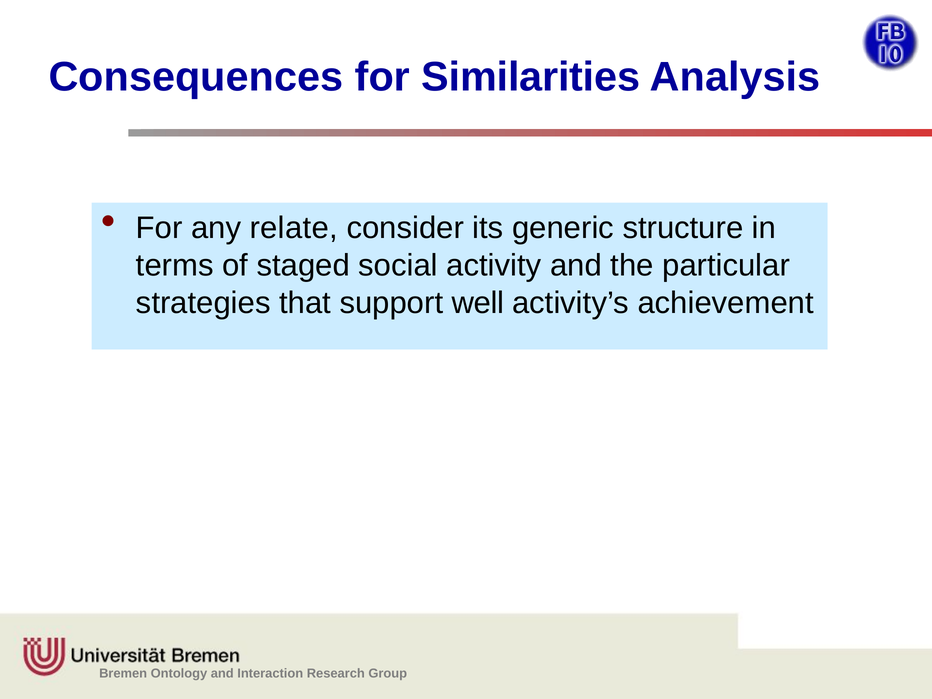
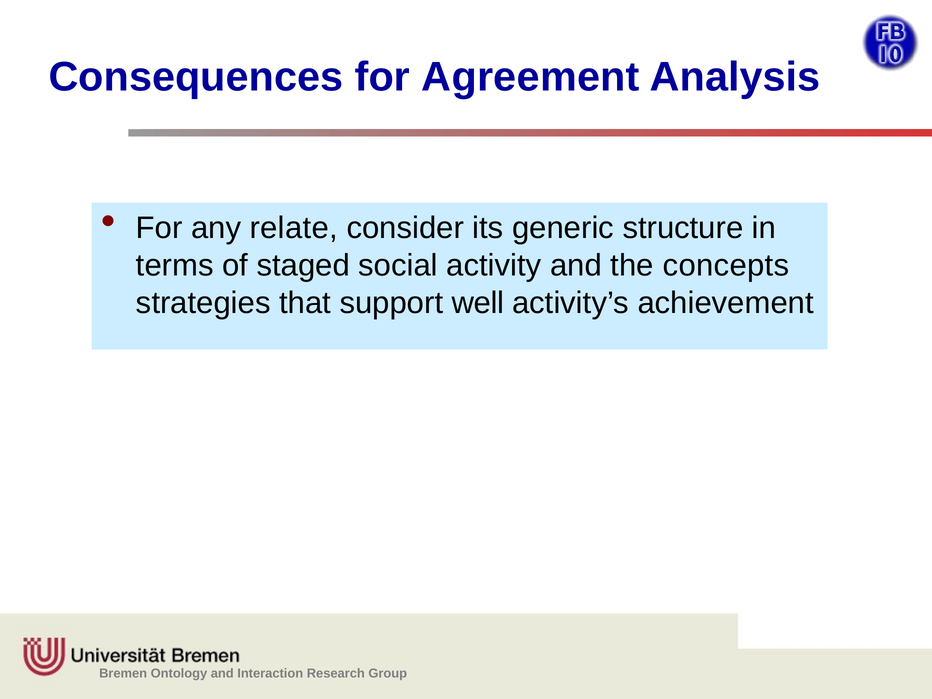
Similarities: Similarities -> Agreement
particular: particular -> concepts
